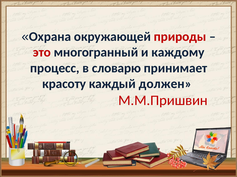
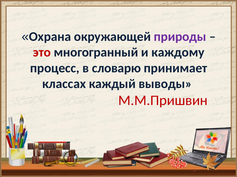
природы colour: red -> purple
красоту: красоту -> классах
должен: должен -> выводы
